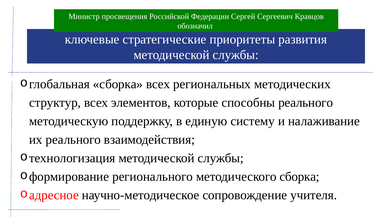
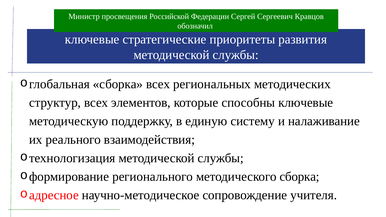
способны реального: реального -> ключевые
